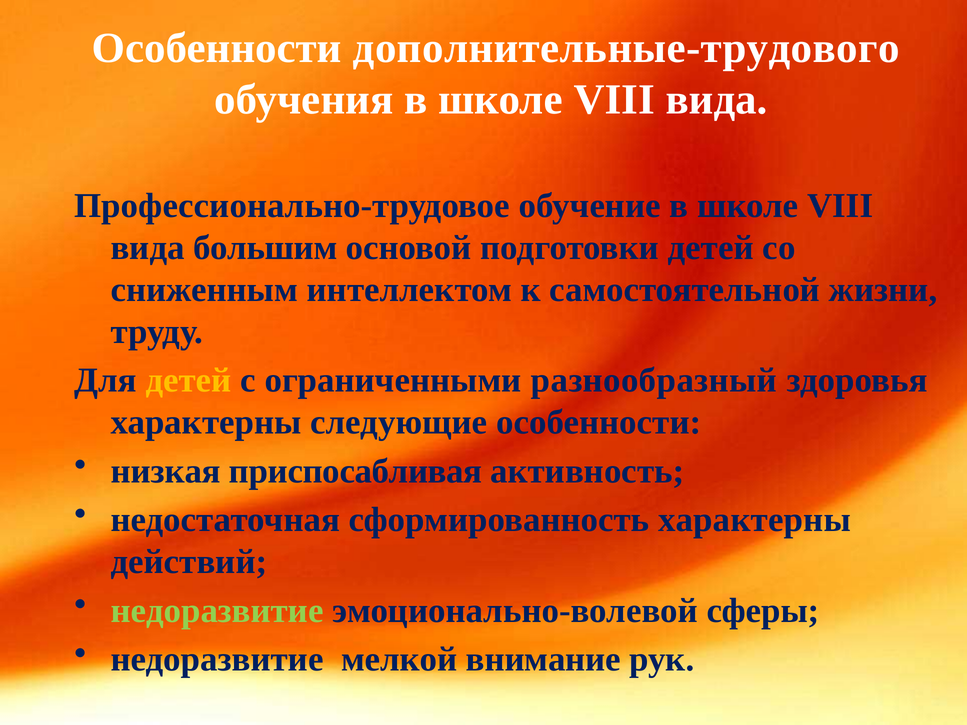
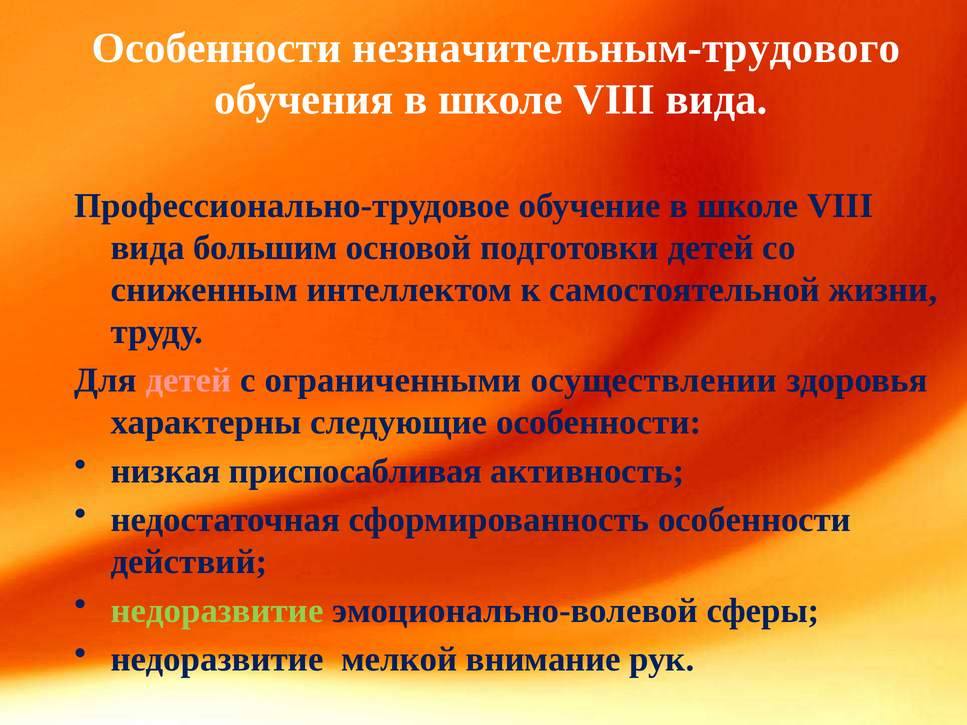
дополнительные-трудового: дополнительные-трудового -> незначительным-трудового
детей at (188, 380) colour: yellow -> pink
разнообразный: разнообразный -> осуществлении
сформированность характерны: характерны -> особенности
